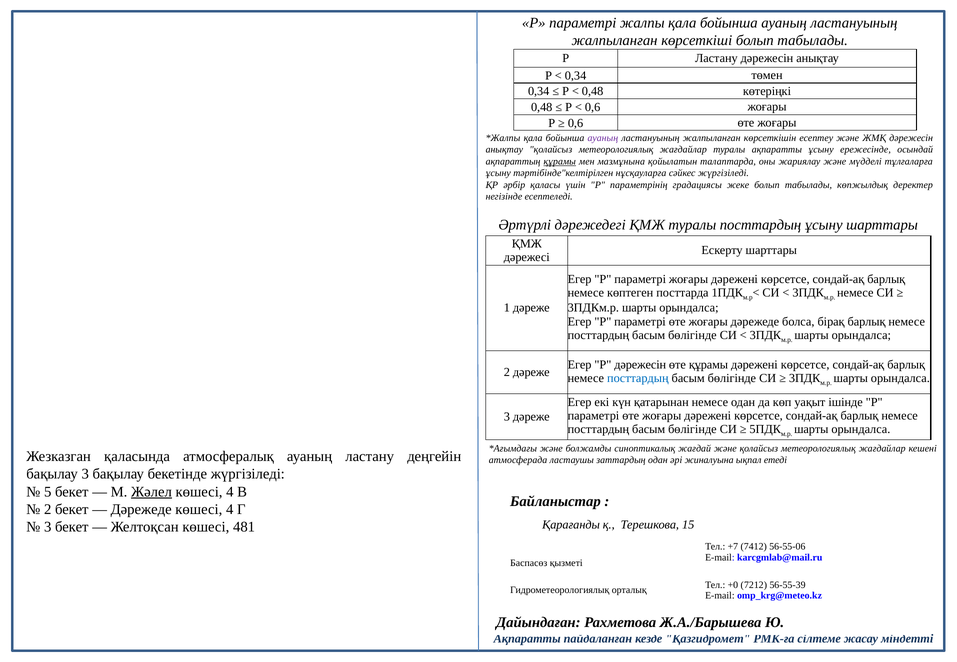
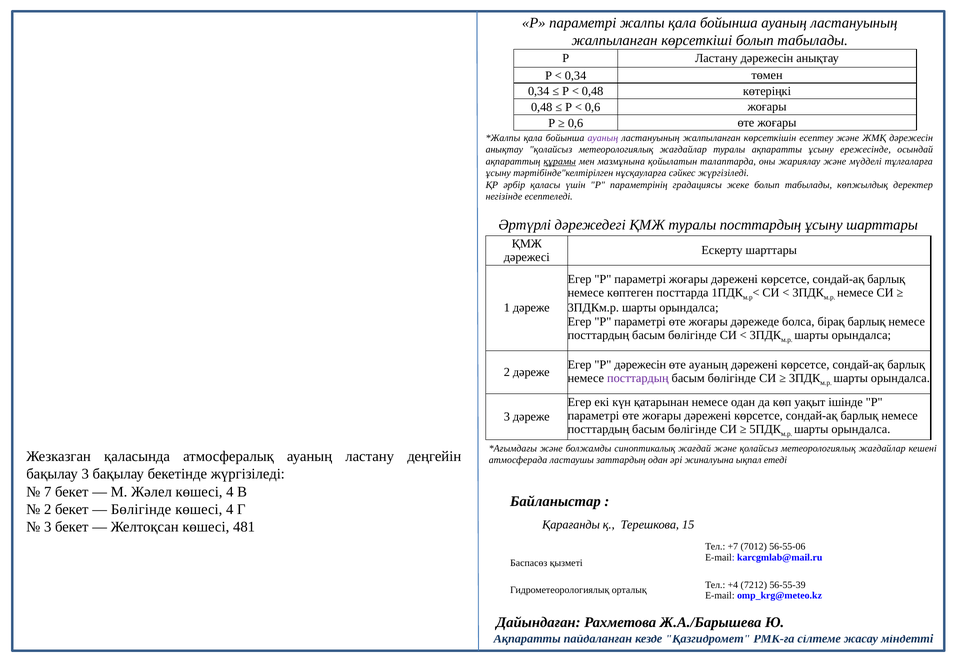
өте құрамы: құрамы -> ауаның
посттардың at (638, 378) colour: blue -> purple
5: 5 -> 7
Жәлел underline: present -> none
Дәрежеде at (141, 510): Дәрежеде -> Бөлігінде
7412: 7412 -> 7012
+0: +0 -> +4
